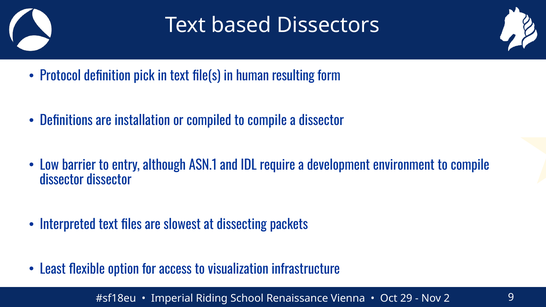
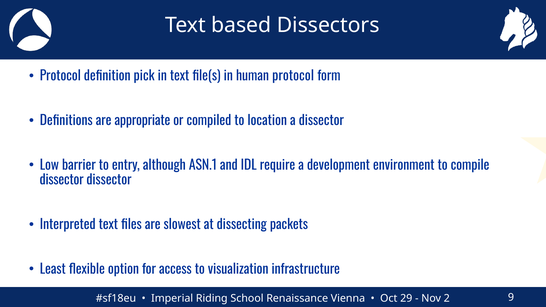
human resulting: resulting -> protocol
installation: installation -> appropriate
compiled to compile: compile -> location
